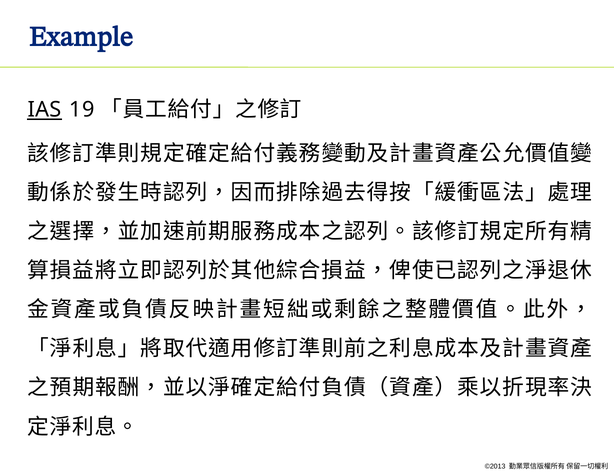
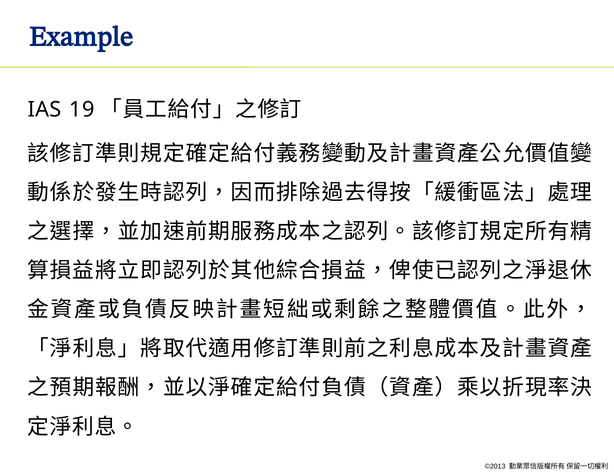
IAS underline: present -> none
